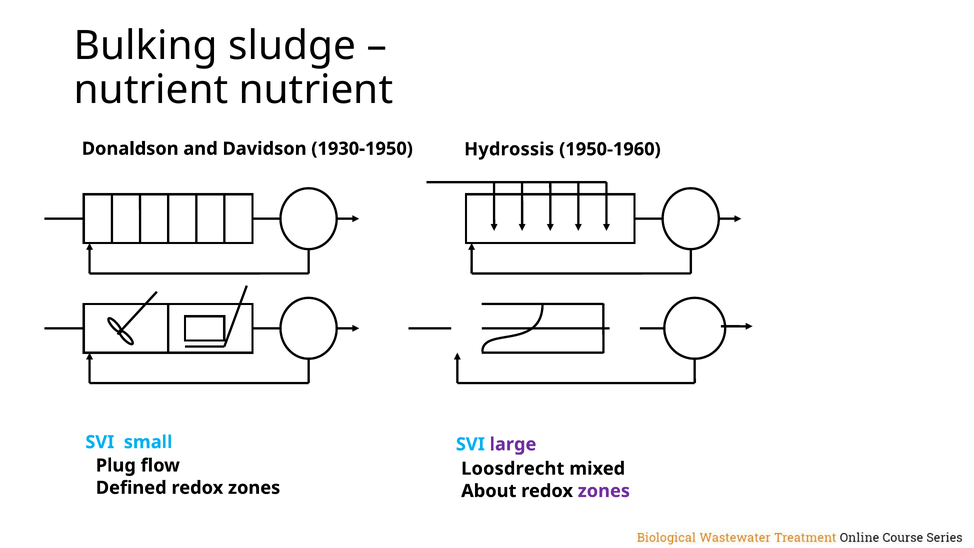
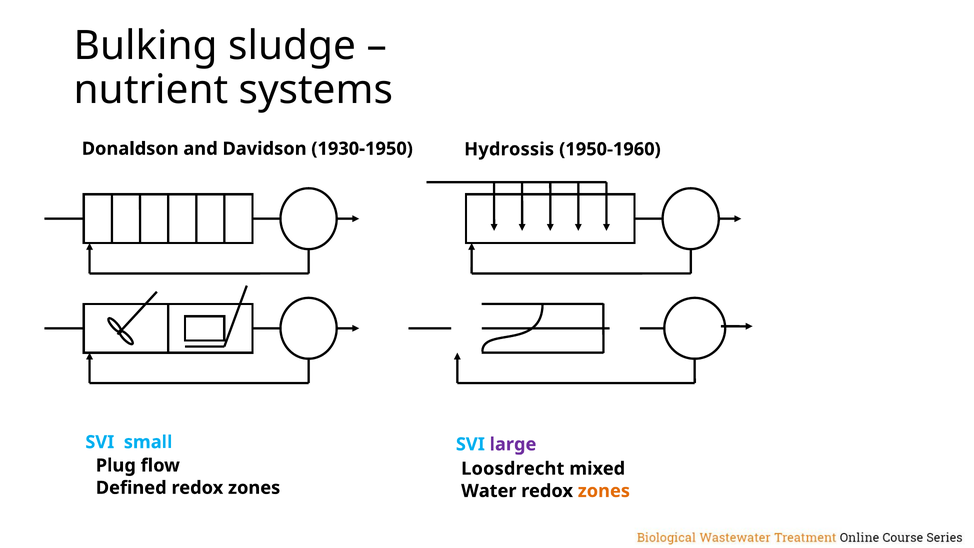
nutrient nutrient: nutrient -> systems
About: About -> Water
zones at (604, 491) colour: purple -> orange
